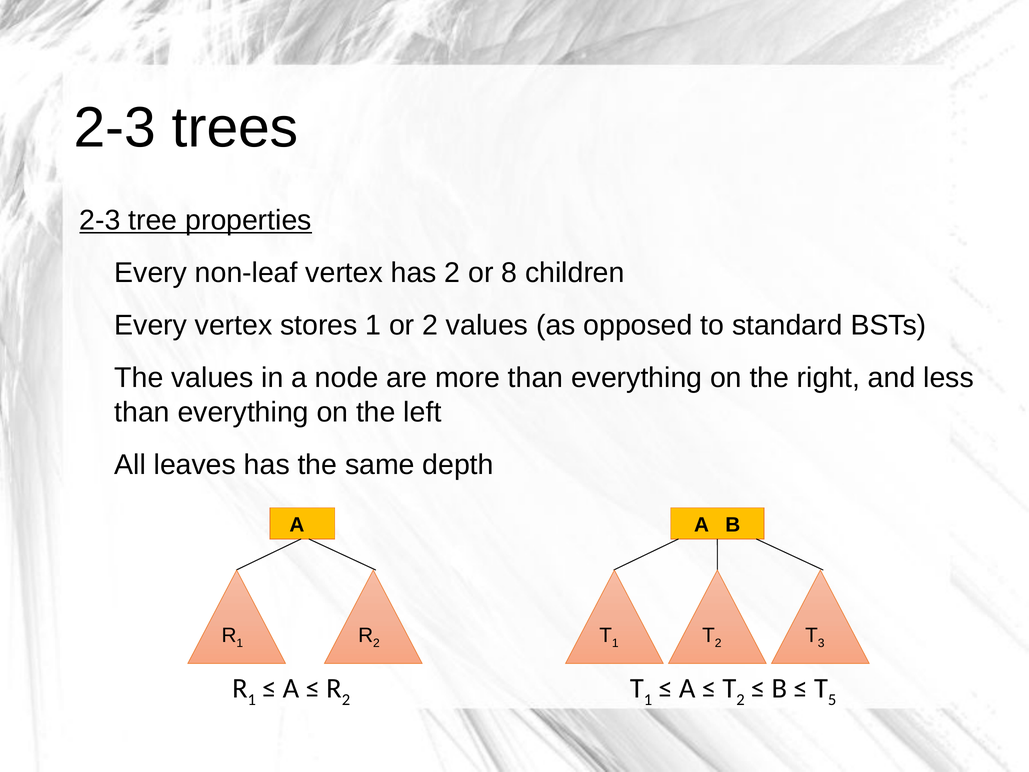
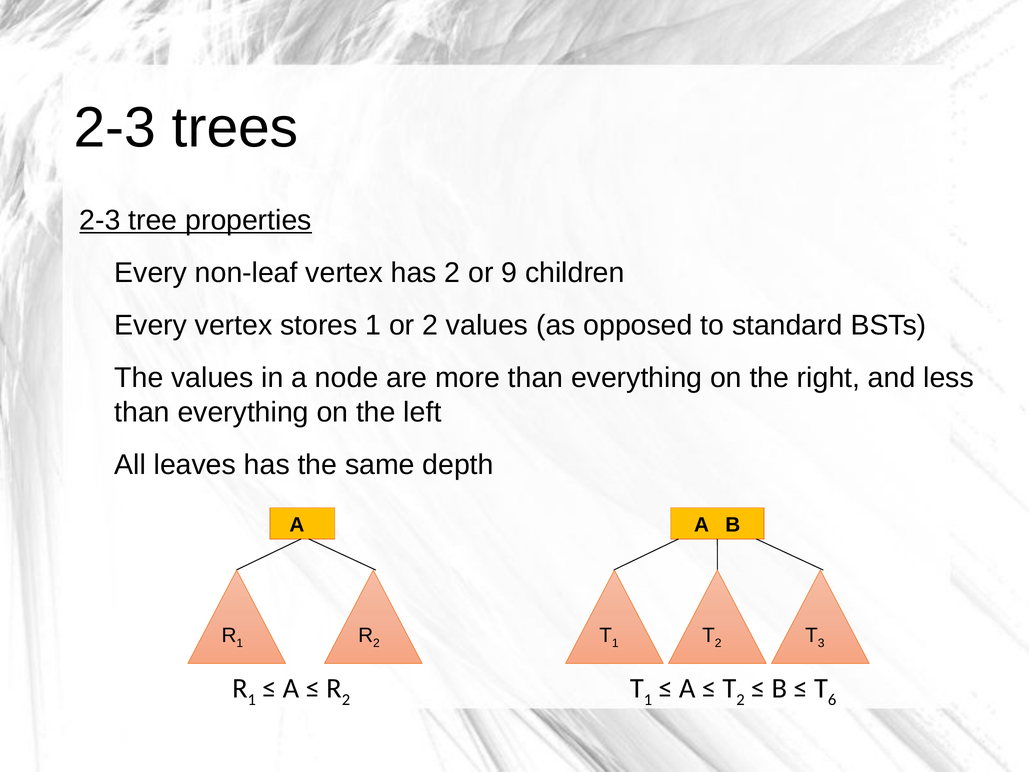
8: 8 -> 9
5: 5 -> 6
